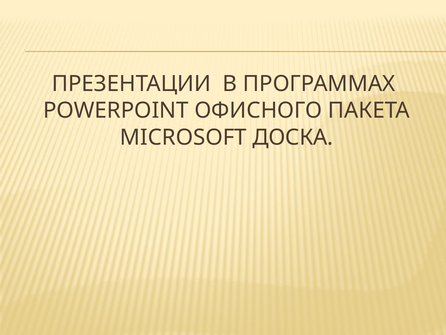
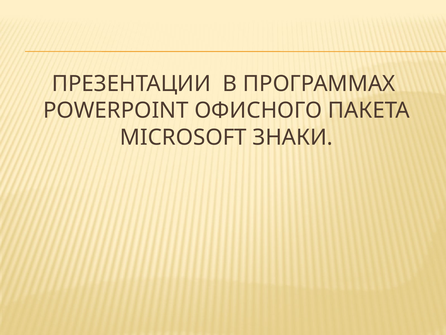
ДОСКА: ДОСКА -> ЗНАКИ
